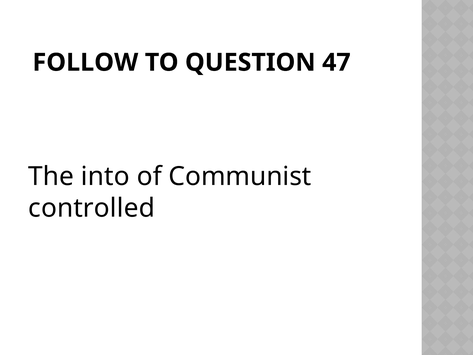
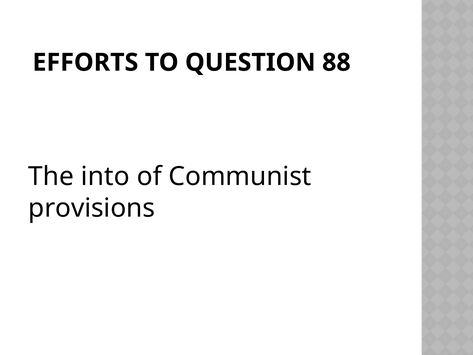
FOLLOW: FOLLOW -> EFFORTS
47: 47 -> 88
controlled: controlled -> provisions
